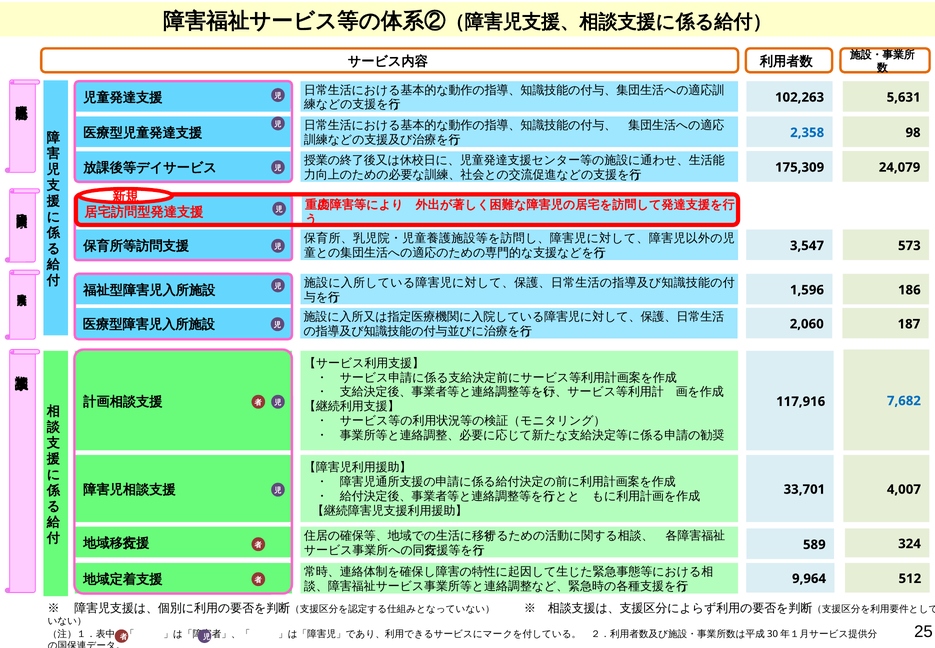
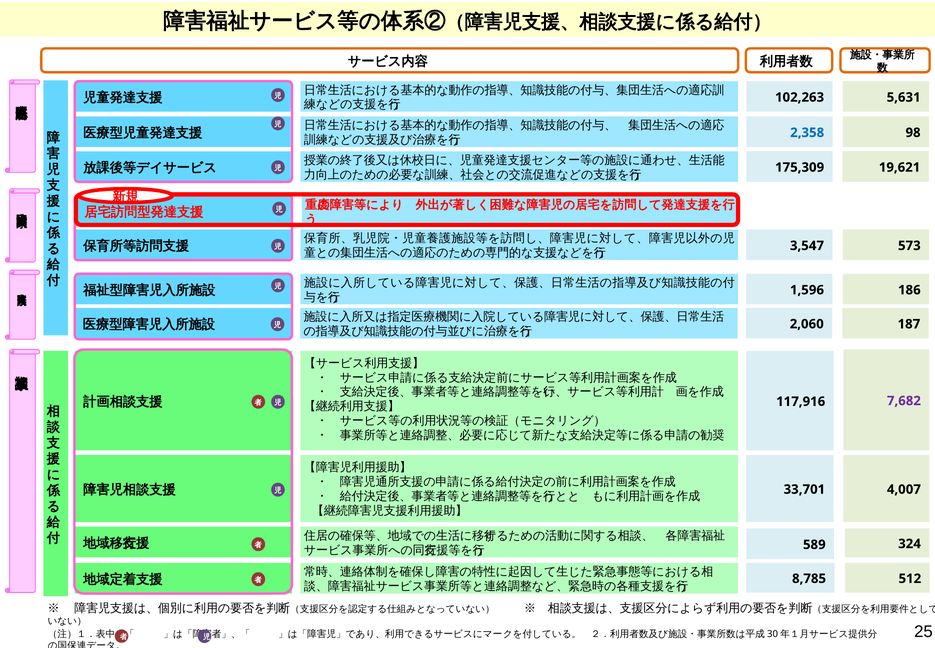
24,079: 24,079 -> 19,621
7,682 colour: blue -> purple
9,964: 9,964 -> 8,785
